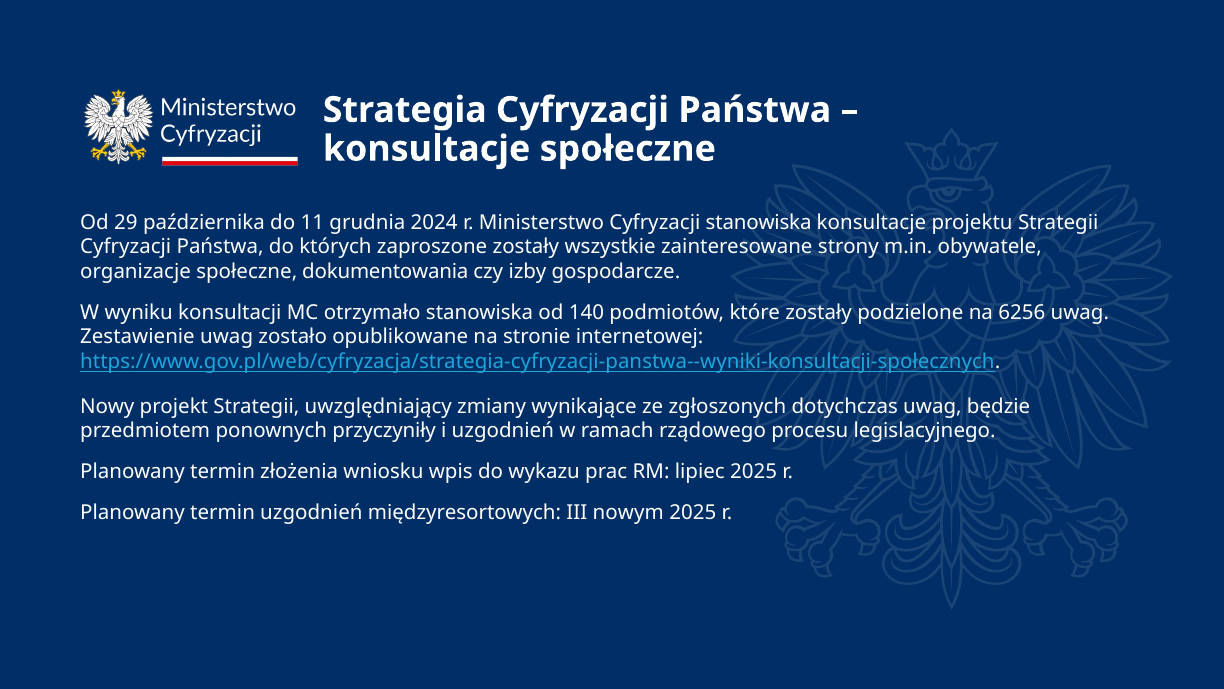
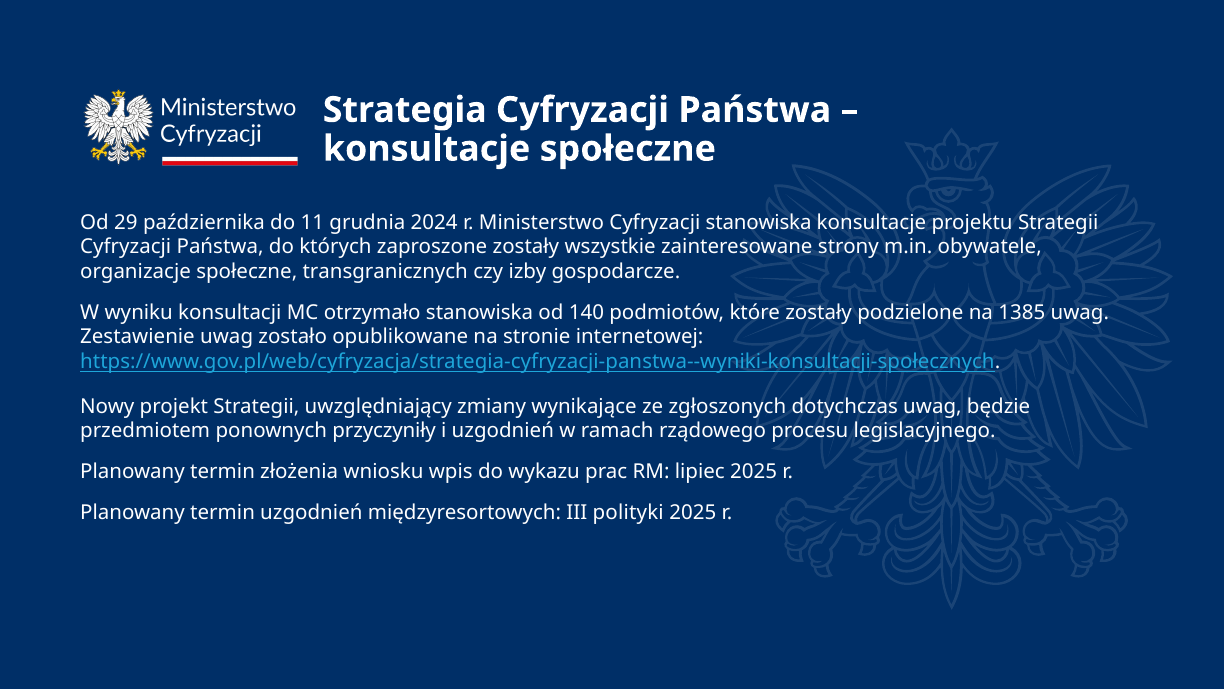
dokumentowania: dokumentowania -> transgranicznych
6256: 6256 -> 1385
nowym: nowym -> polityki
